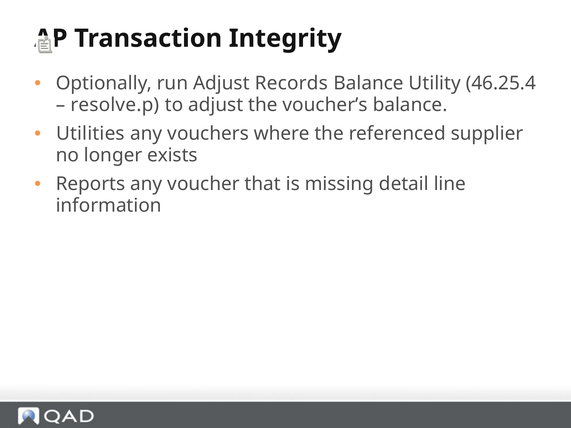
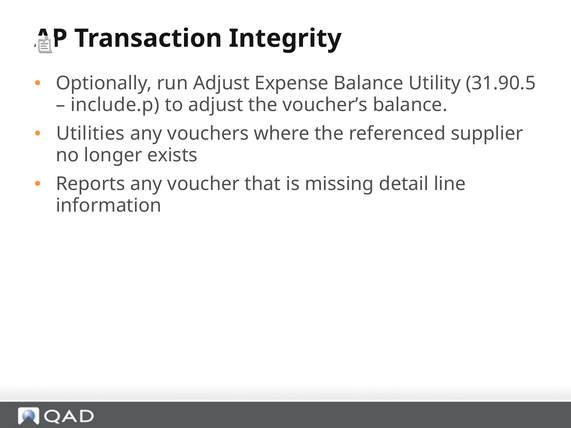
Records: Records -> Expense
46.25.4: 46.25.4 -> 31.90.5
resolve.p: resolve.p -> include.p
